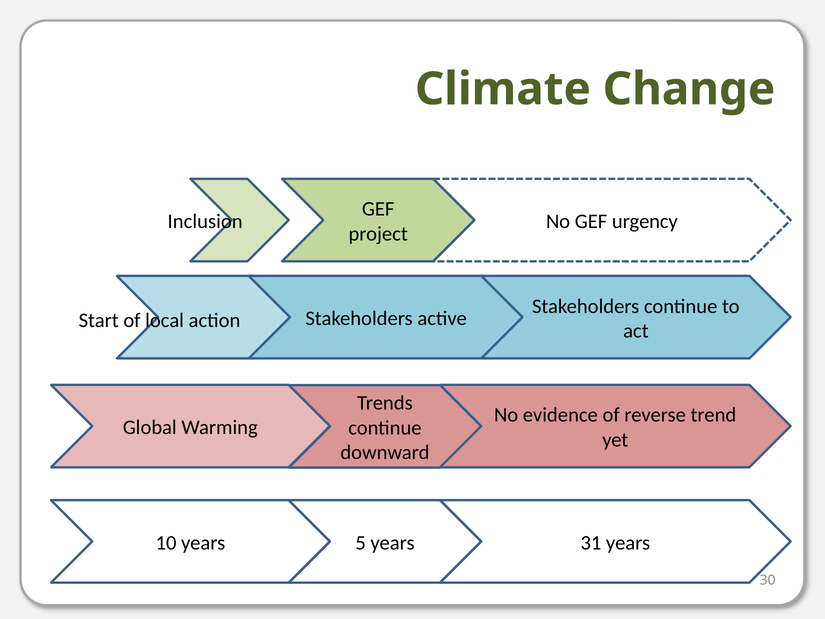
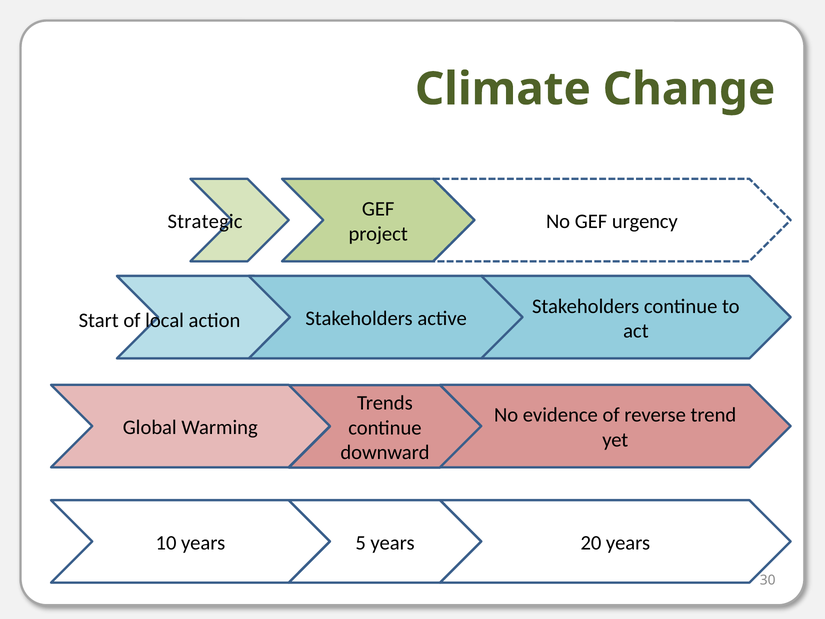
Inclusion: Inclusion -> Strategic
31: 31 -> 20
